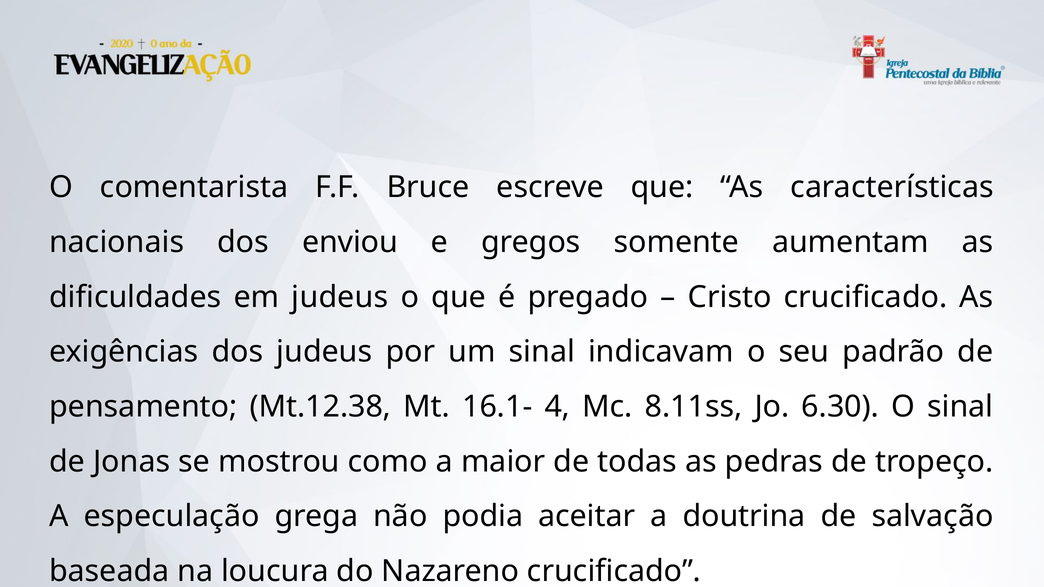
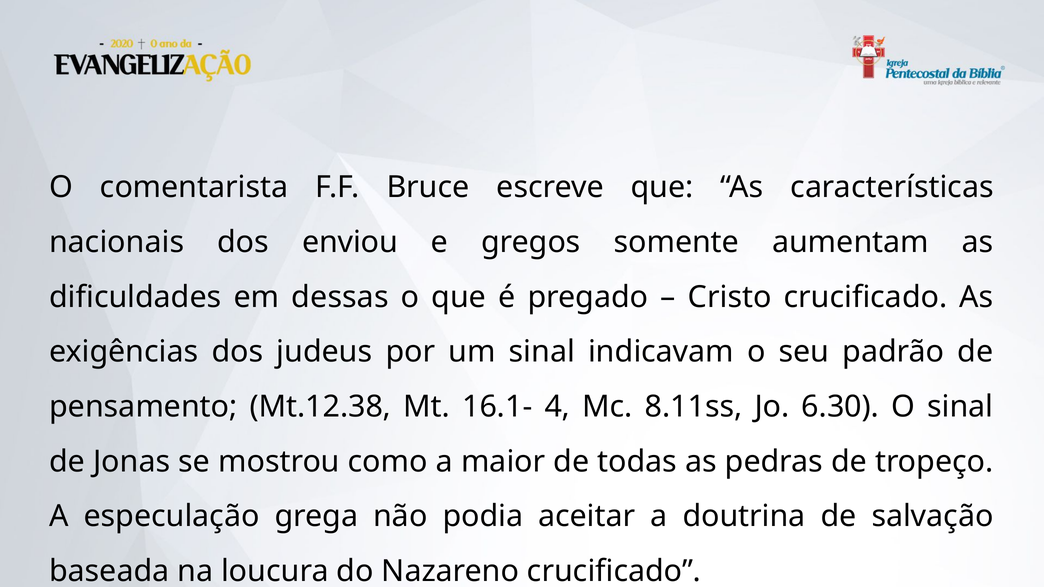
em judeus: judeus -> dessas
